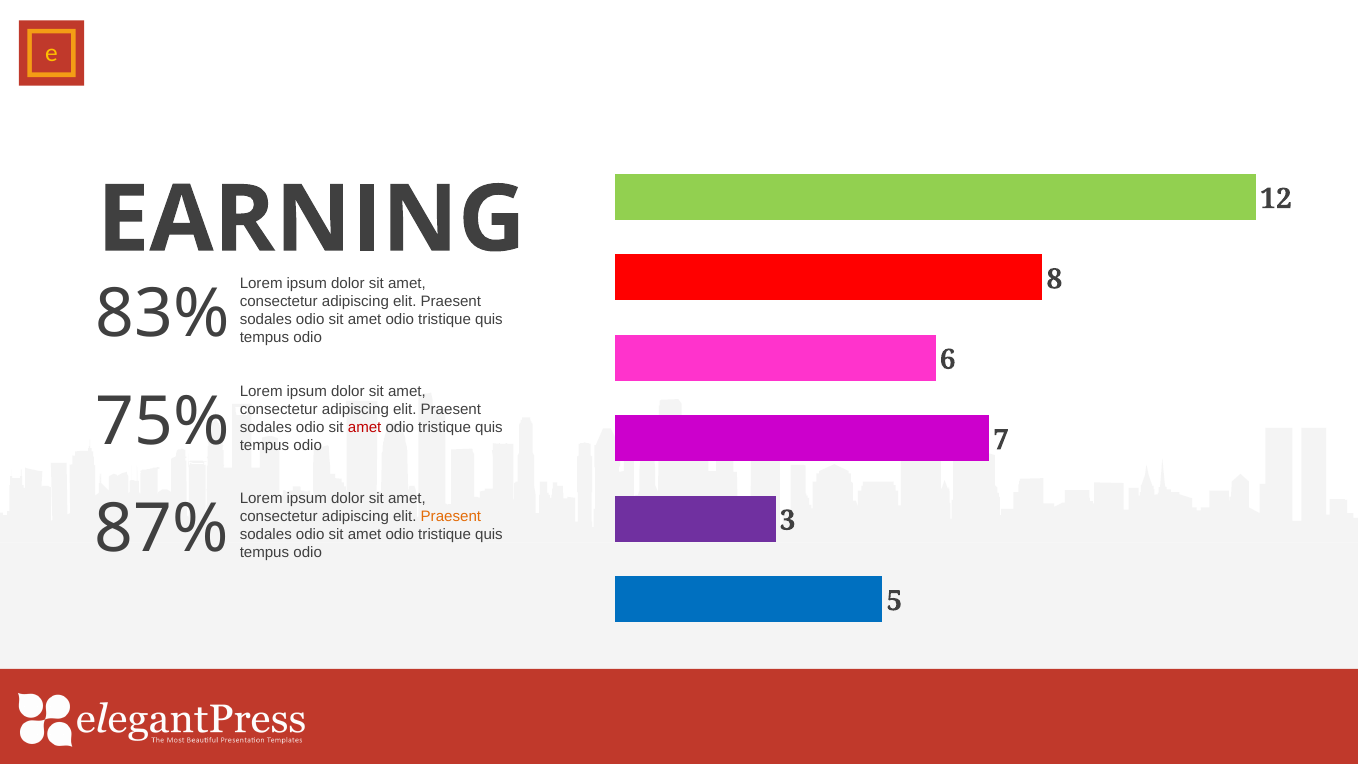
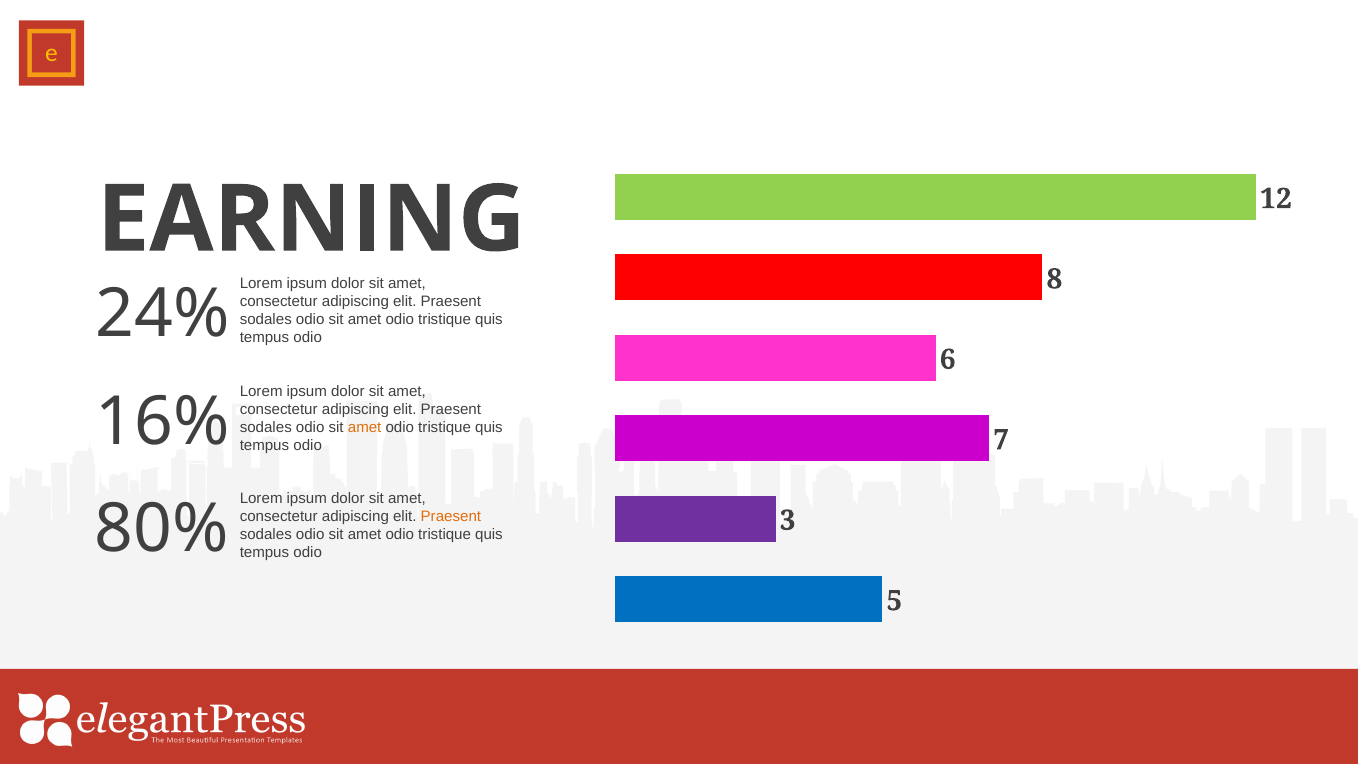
83%: 83% -> 24%
75%: 75% -> 16%
amet at (365, 427) colour: red -> orange
87%: 87% -> 80%
